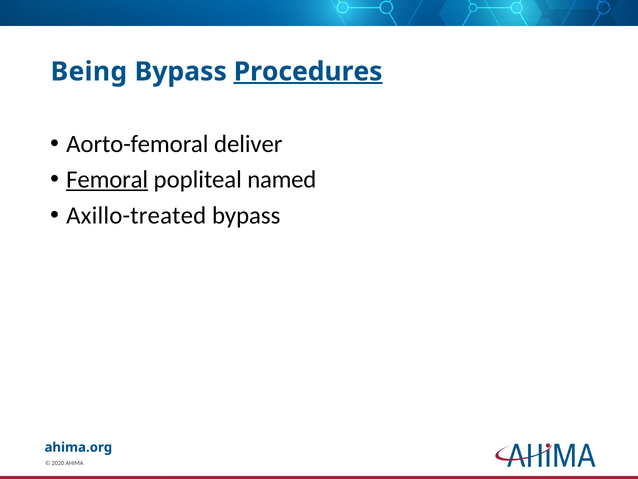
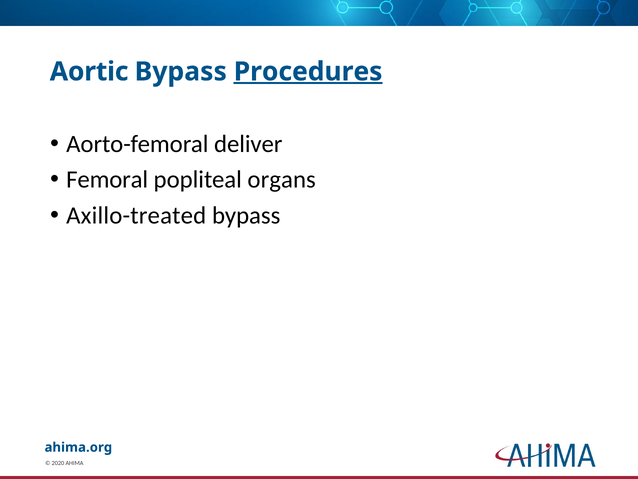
Being: Being -> Aortic
Femoral underline: present -> none
named: named -> organs
